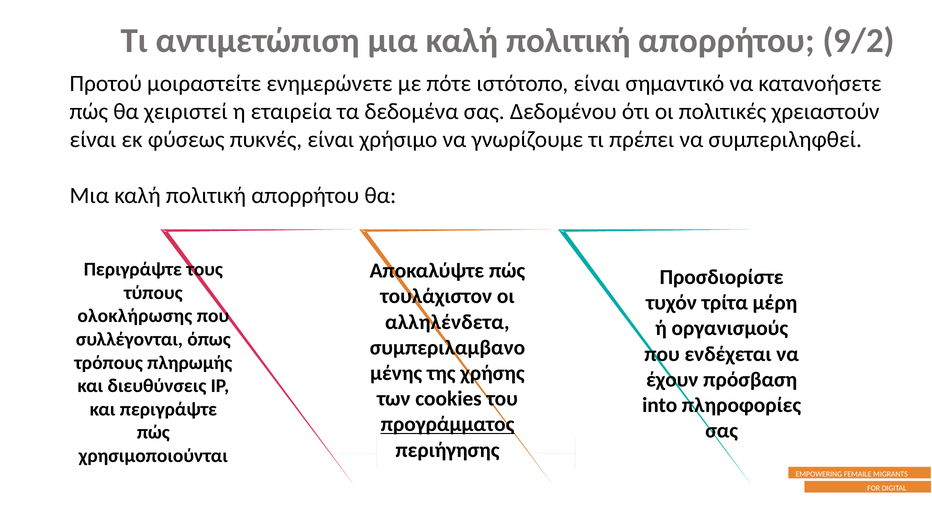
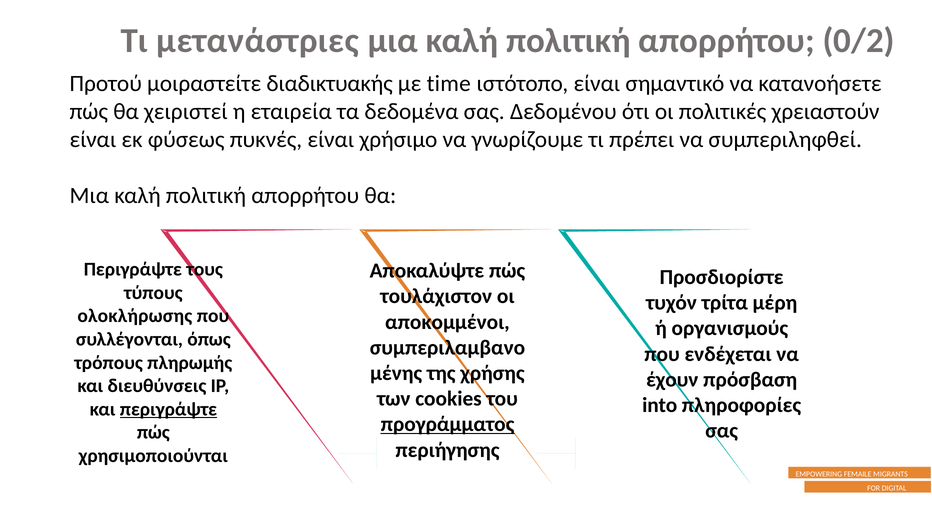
αντιμετώπιση: αντιμετώπιση -> μετανάστριες
9/2: 9/2 -> 0/2
ενημερώνετε: ενημερώνετε -> διαδικτυακής
πότε: πότε -> time
αλληλένδετα: αλληλένδετα -> αποκομμένοι
περιγράψτε at (168, 409) underline: none -> present
